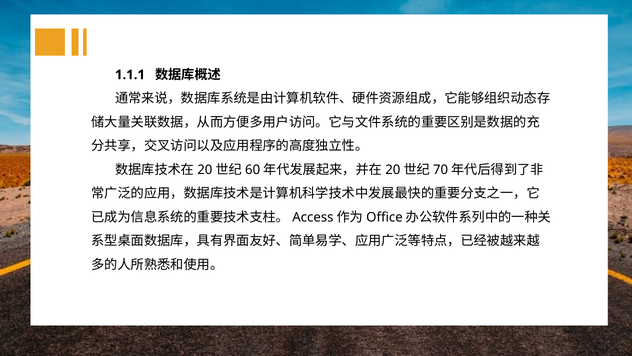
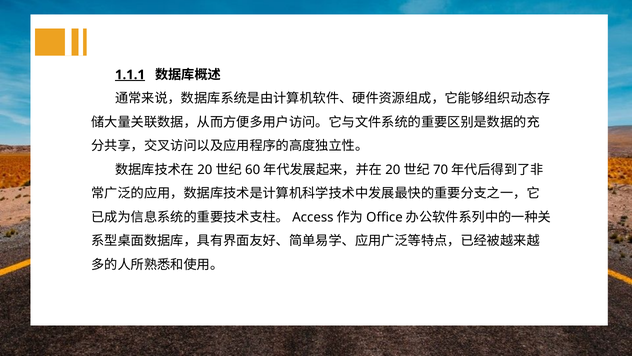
1.1.1 underline: none -> present
